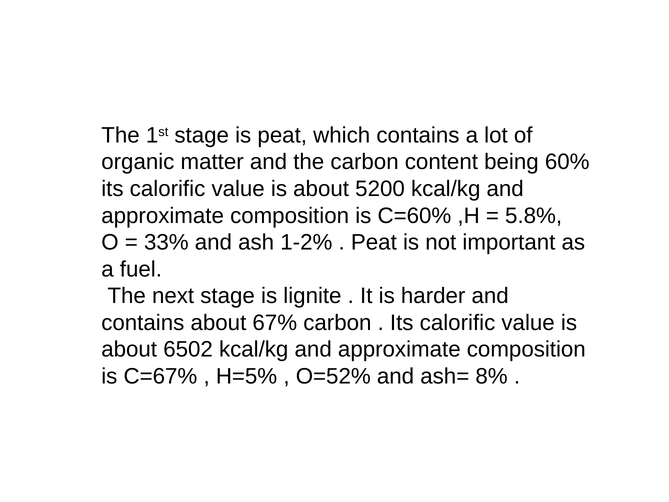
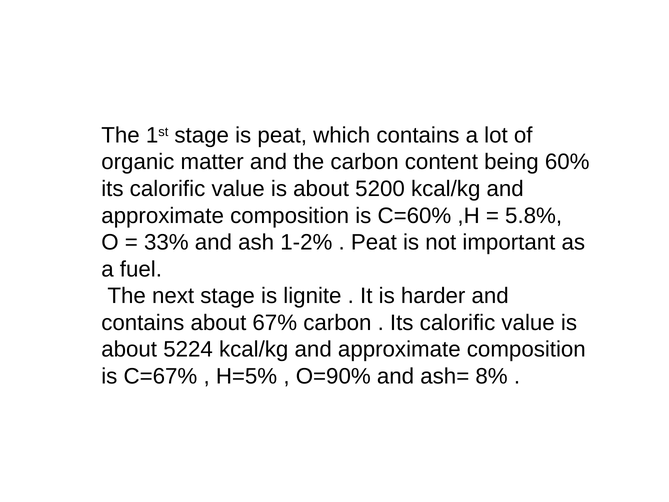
6502: 6502 -> 5224
O=52%: O=52% -> O=90%
